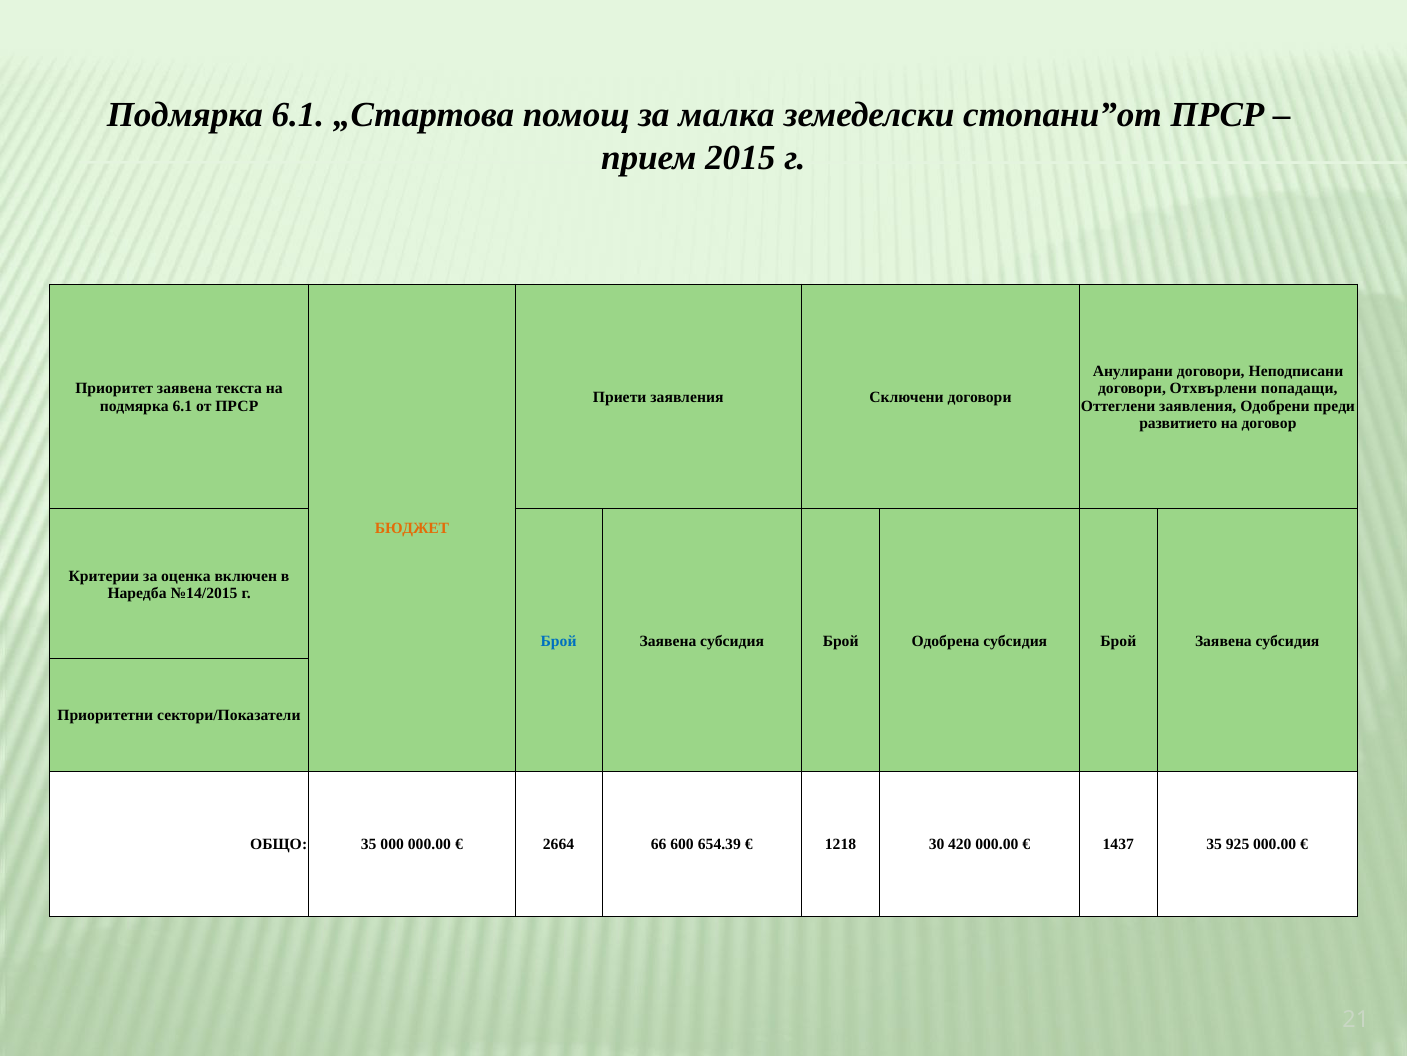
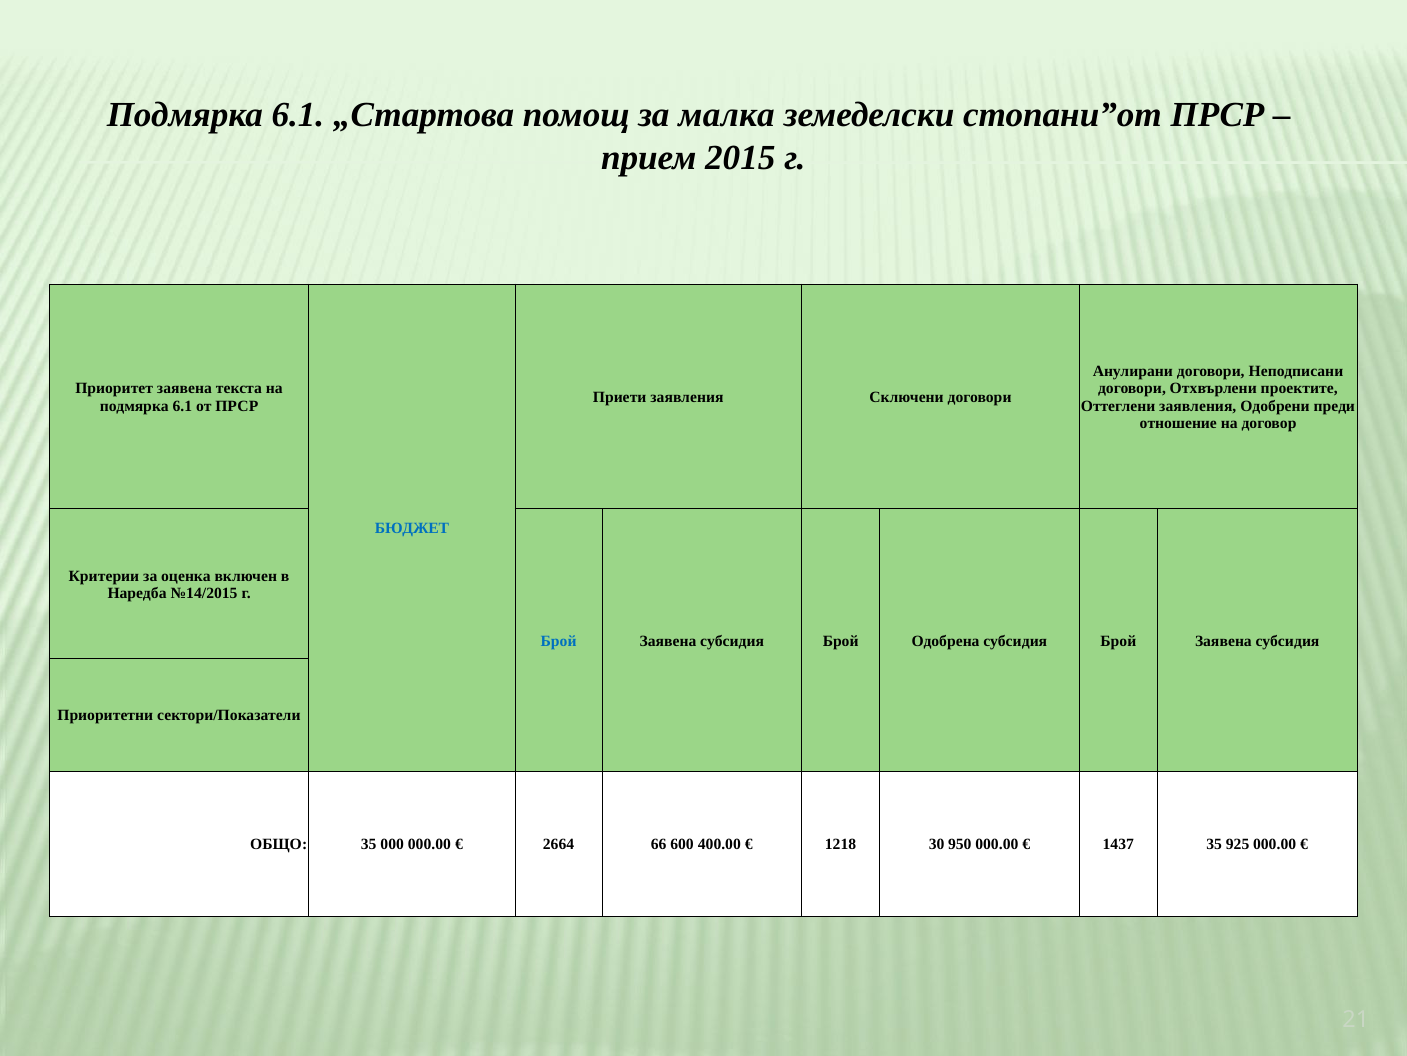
попадащи: попадащи -> проектите
развитието: развитието -> отношение
БЮДЖЕТ colour: orange -> blue
654.39: 654.39 -> 400.00
420: 420 -> 950
